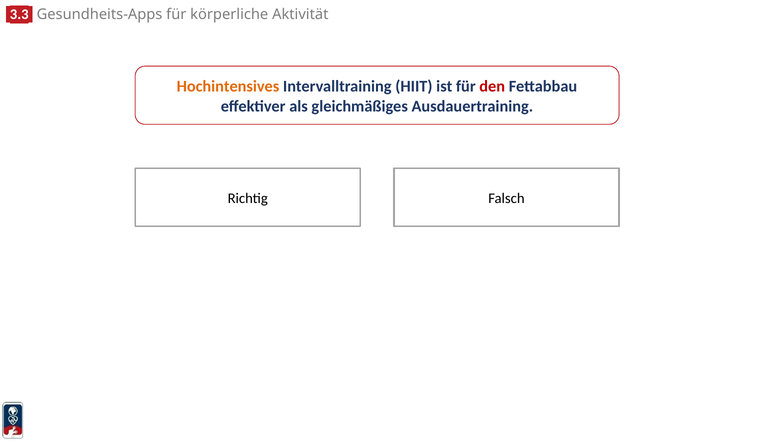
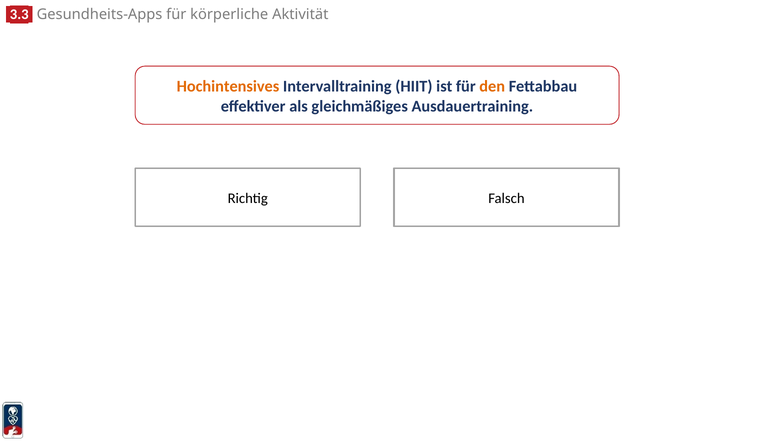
den colour: red -> orange
